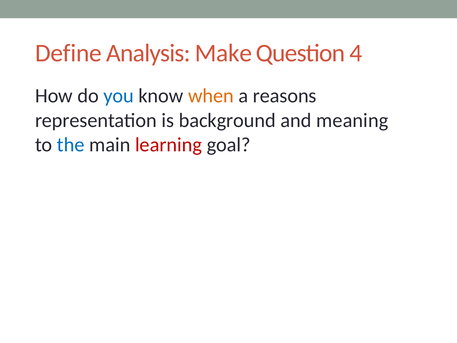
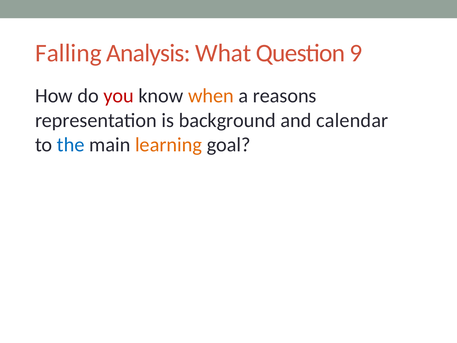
Define: Define -> Falling
Make: Make -> What
4: 4 -> 9
you colour: blue -> red
meaning: meaning -> calendar
learning colour: red -> orange
